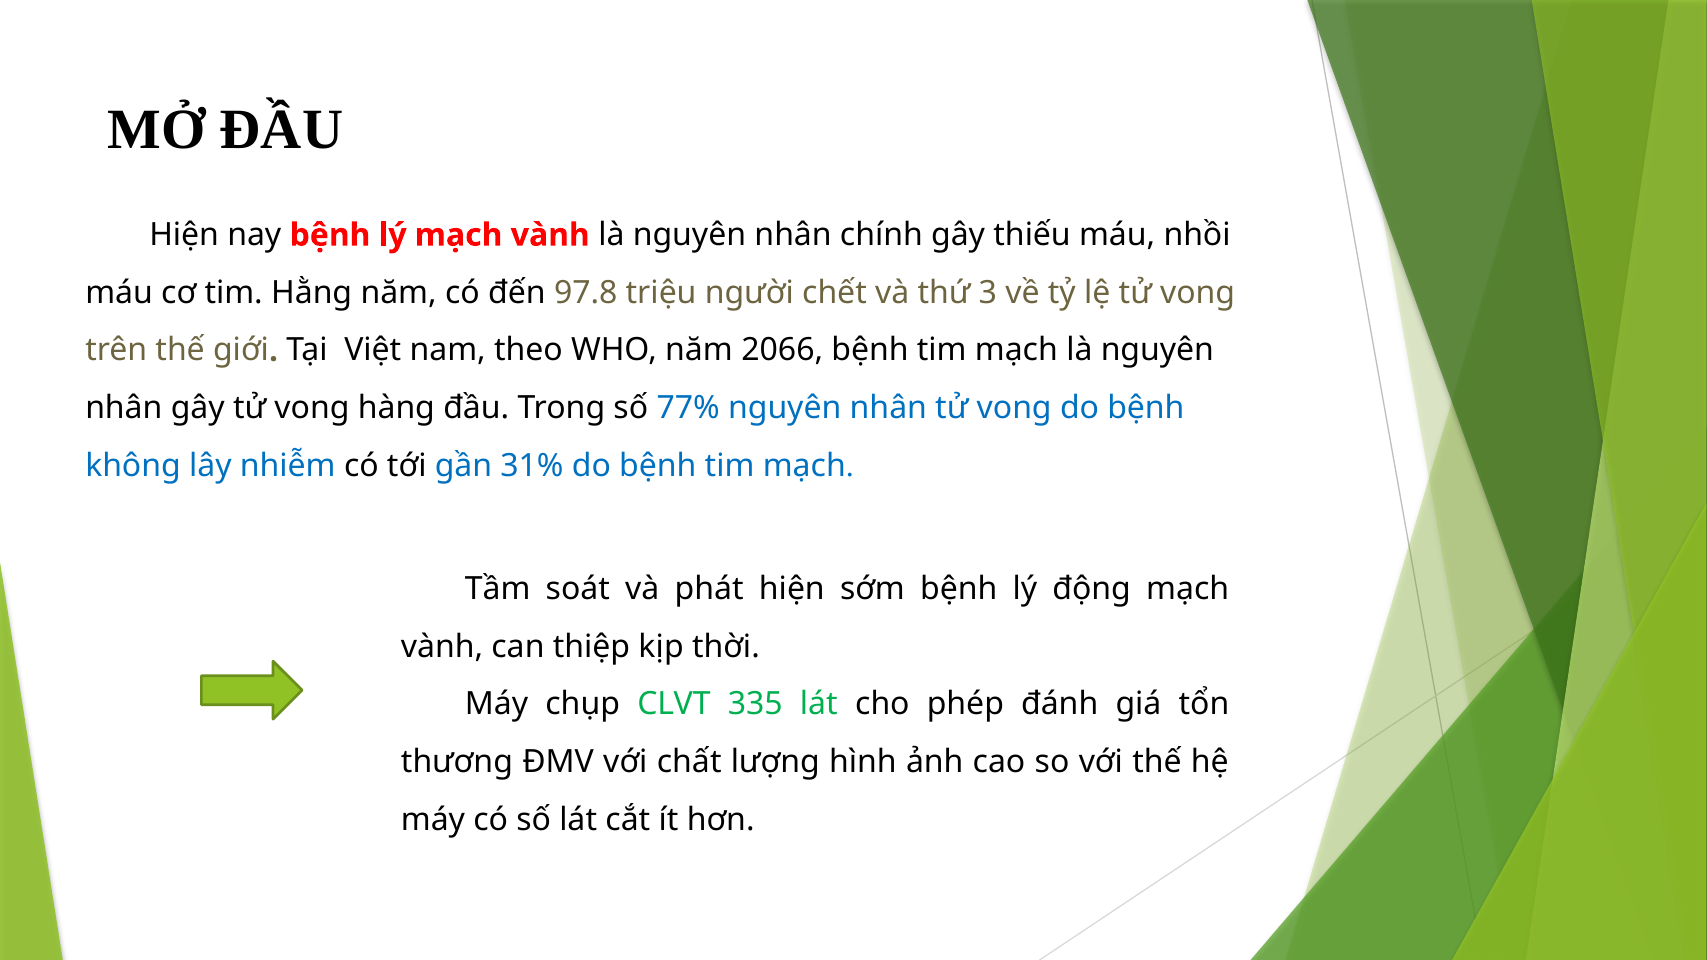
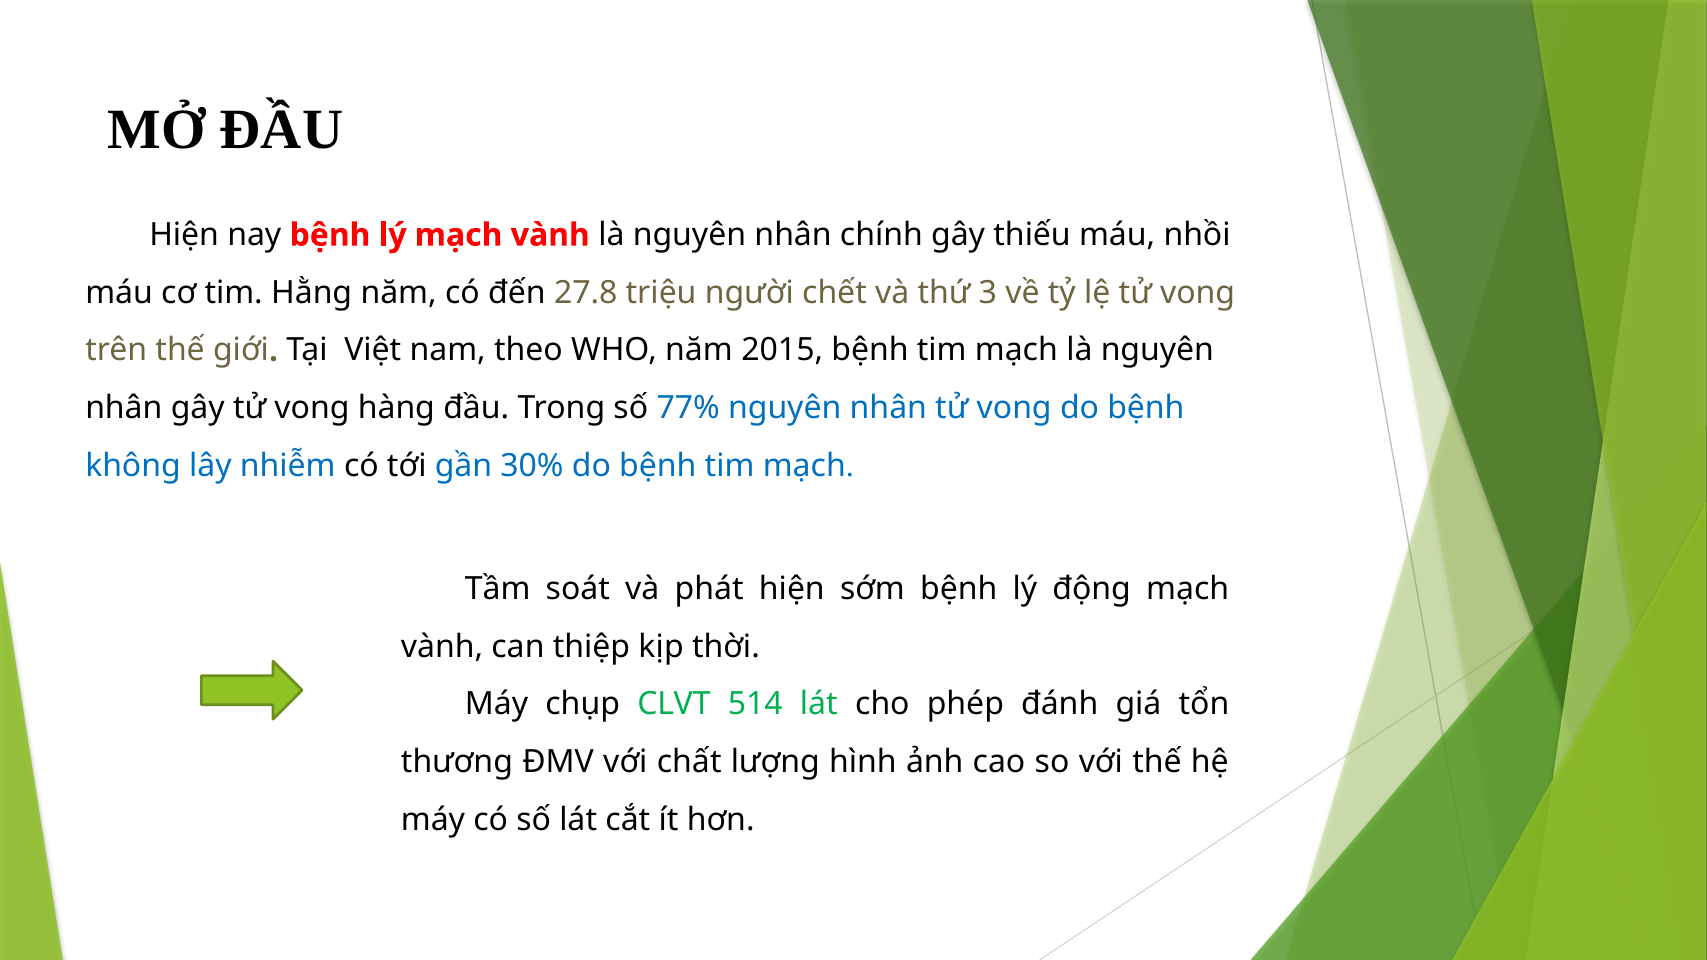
97.8: 97.8 -> 27.8
2066: 2066 -> 2015
31%: 31% -> 30%
335: 335 -> 514
